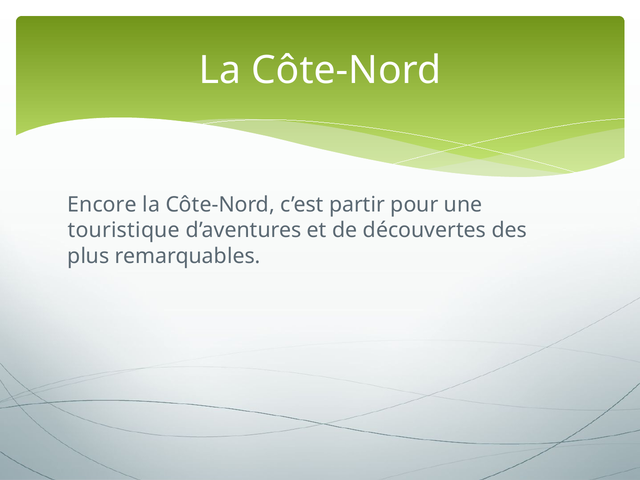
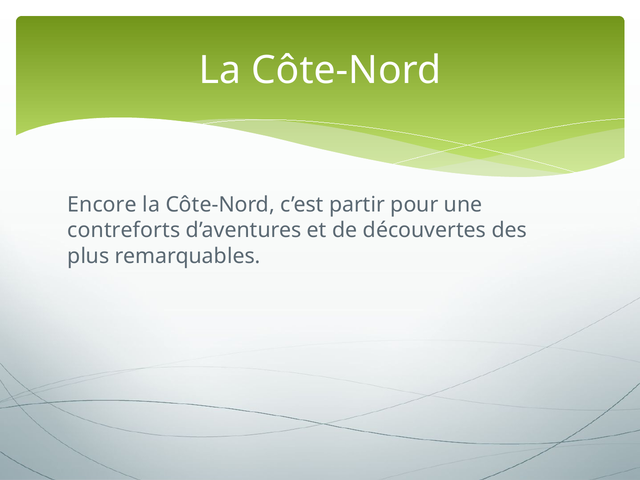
touristique: touristique -> contreforts
